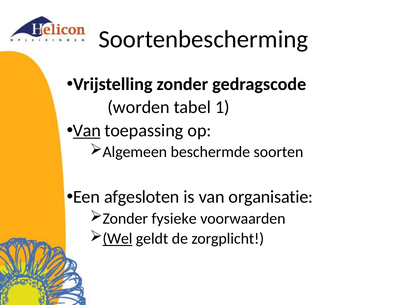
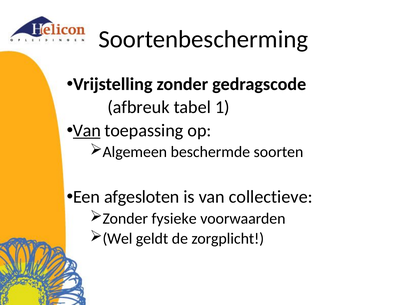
worden: worden -> afbreuk
organisatie: organisatie -> collectieve
Wel underline: present -> none
